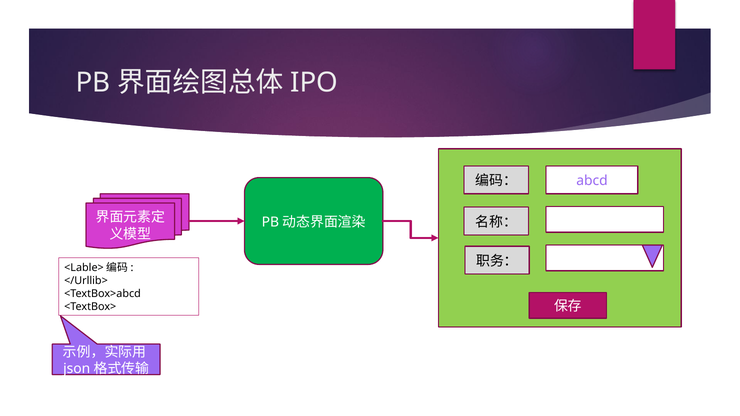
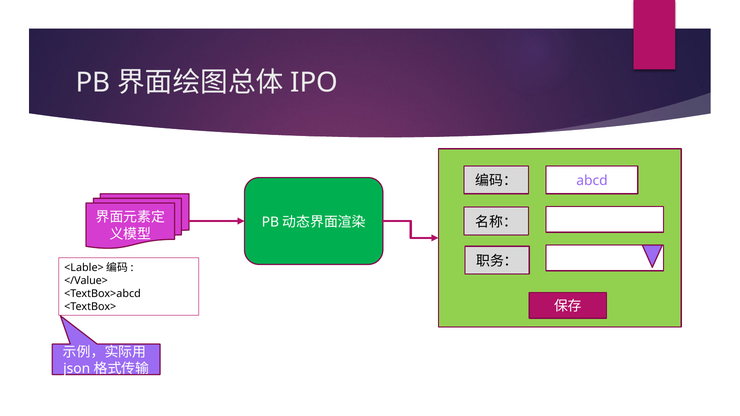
</Urllib>: </Urllib> -> </Value>
